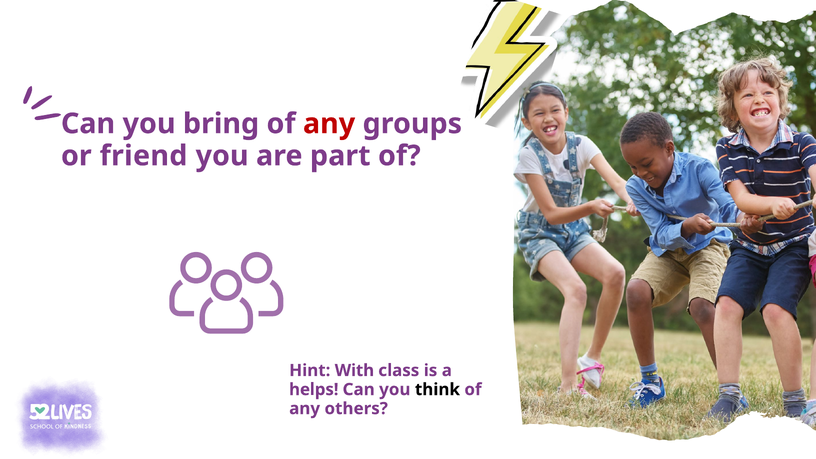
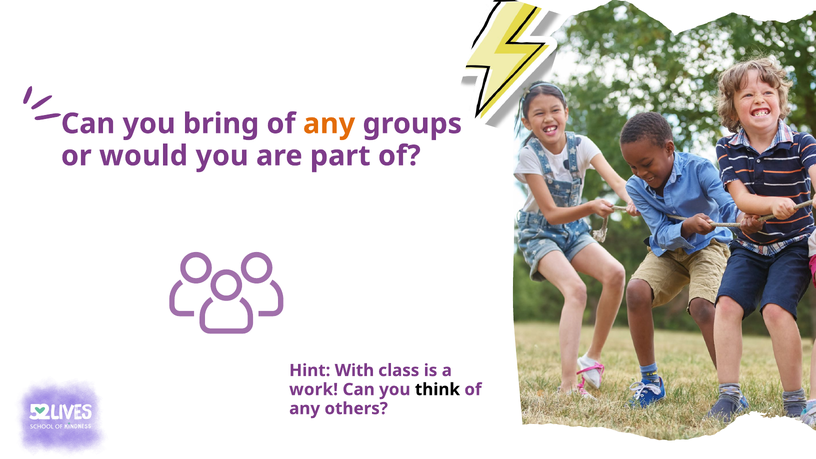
any at (329, 124) colour: red -> orange
friend: friend -> would
helps: helps -> work
